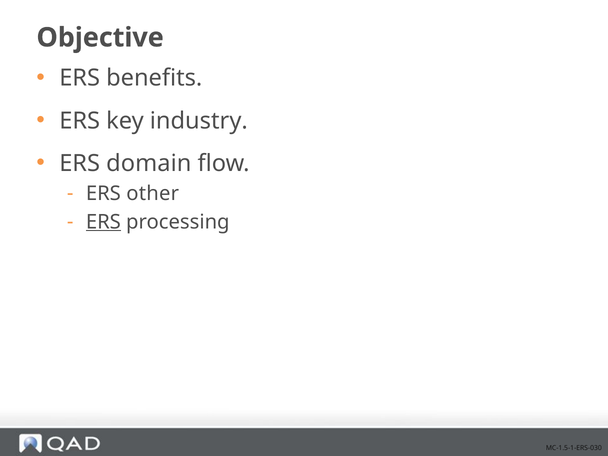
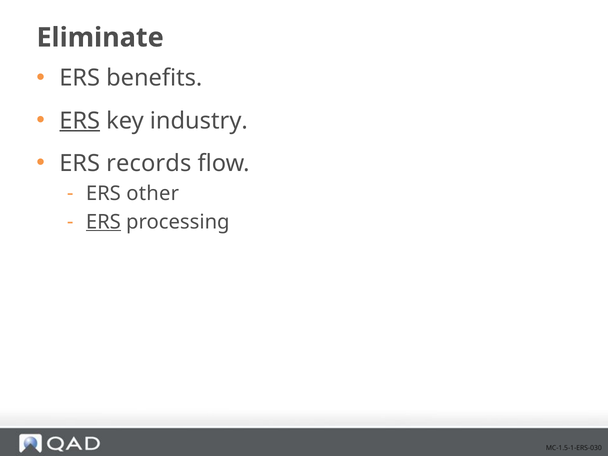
Objective: Objective -> Eliminate
ERS at (80, 121) underline: none -> present
domain: domain -> records
